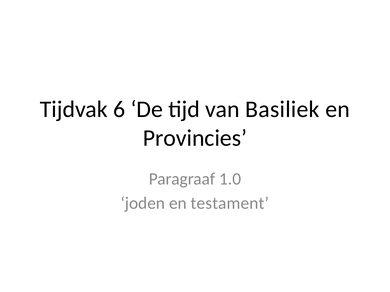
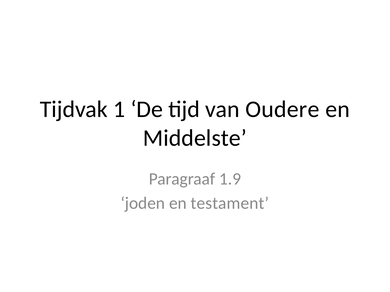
6: 6 -> 1
Basiliek: Basiliek -> Oudere
Provincies: Provincies -> Middelste
1.0: 1.0 -> 1.9
